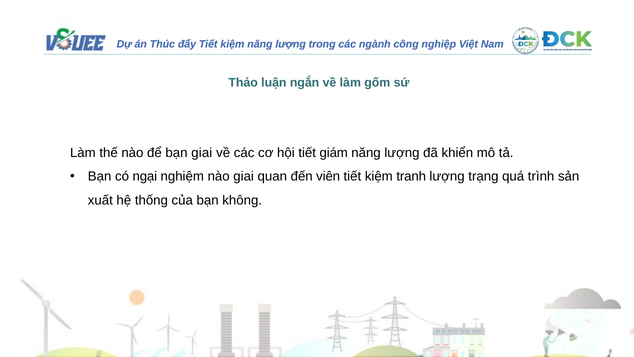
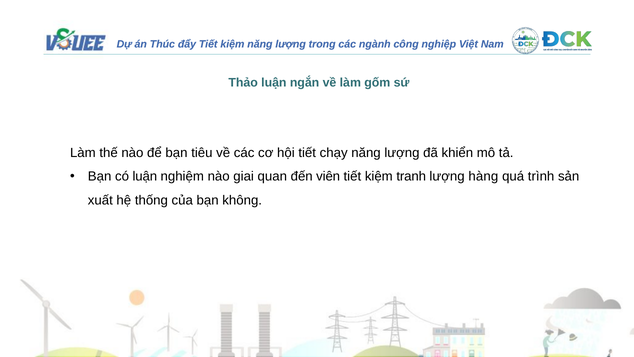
bạn giai: giai -> tiêu
giám: giám -> chạy
có ngại: ngại -> luận
trạng: trạng -> hàng
